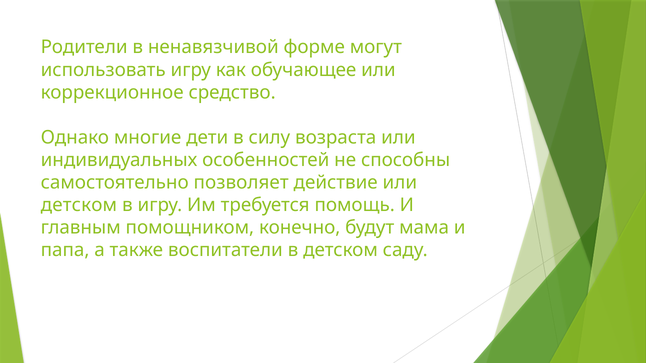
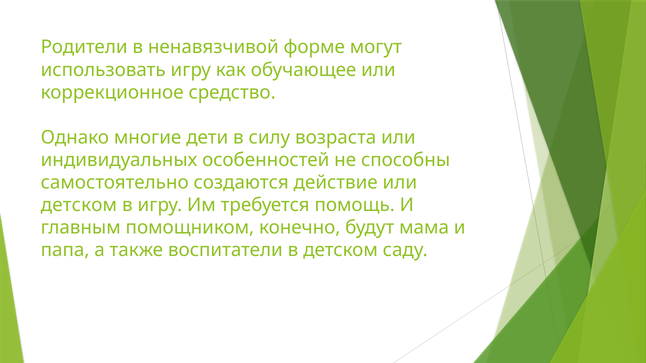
позволяет: позволяет -> создаются
